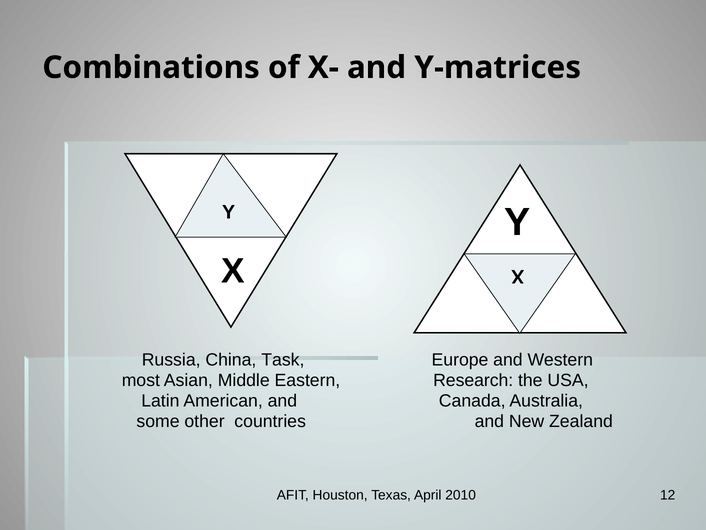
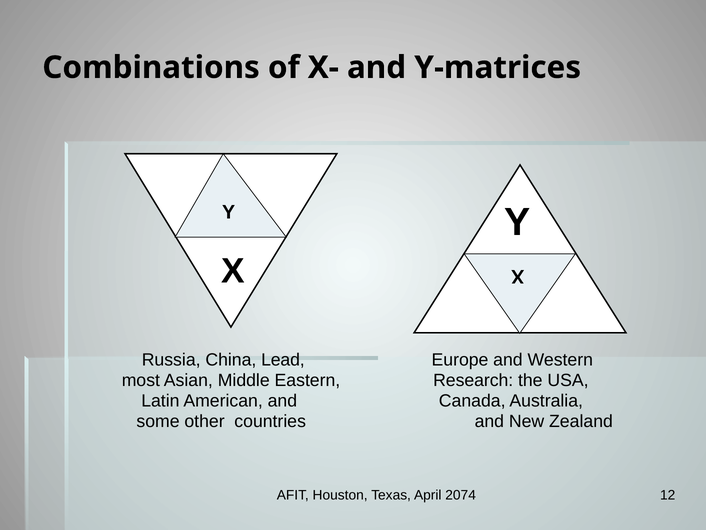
Task: Task -> Lead
2010: 2010 -> 2074
